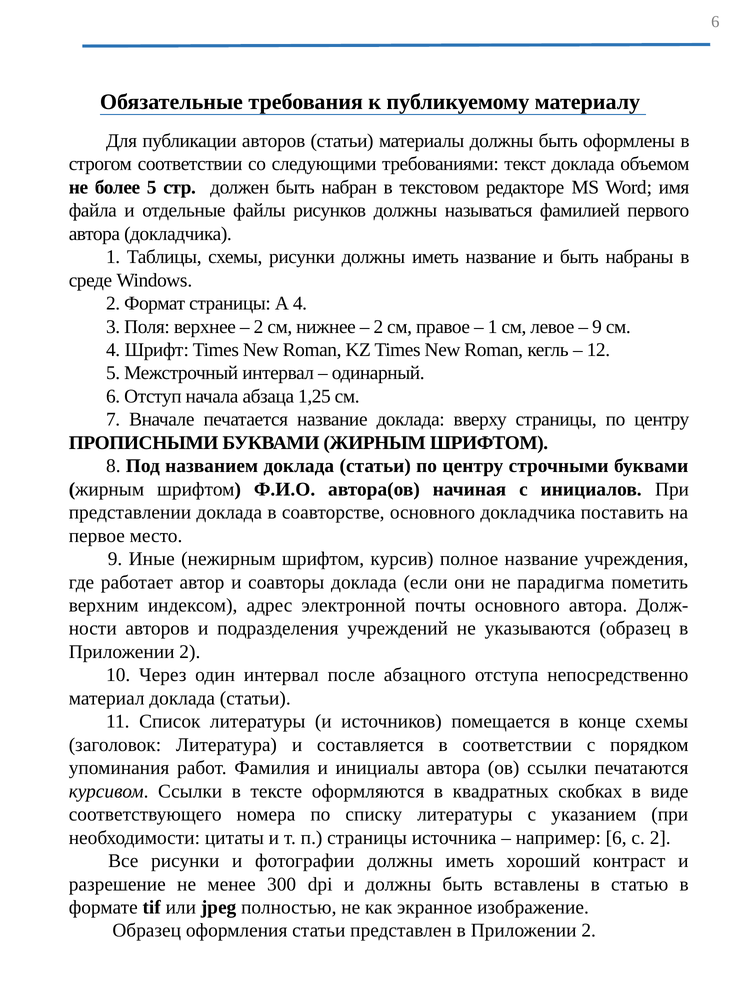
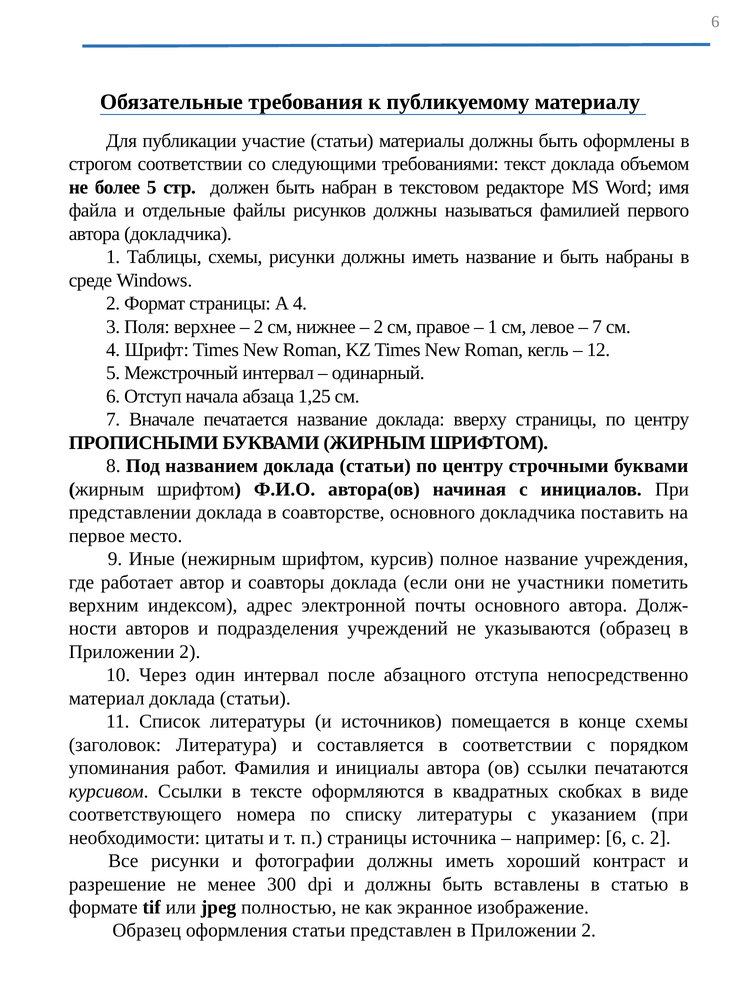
публикации авторов: авторов -> участие
9 at (597, 327): 9 -> 7
парадигма: парадигма -> участники
